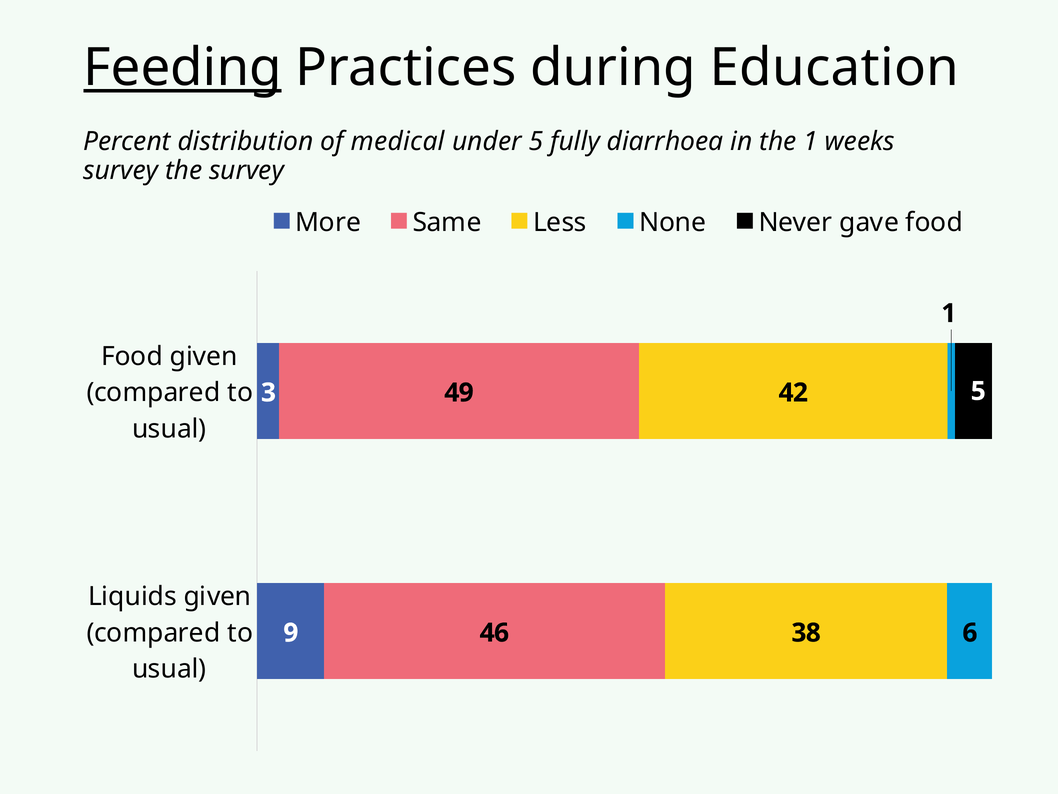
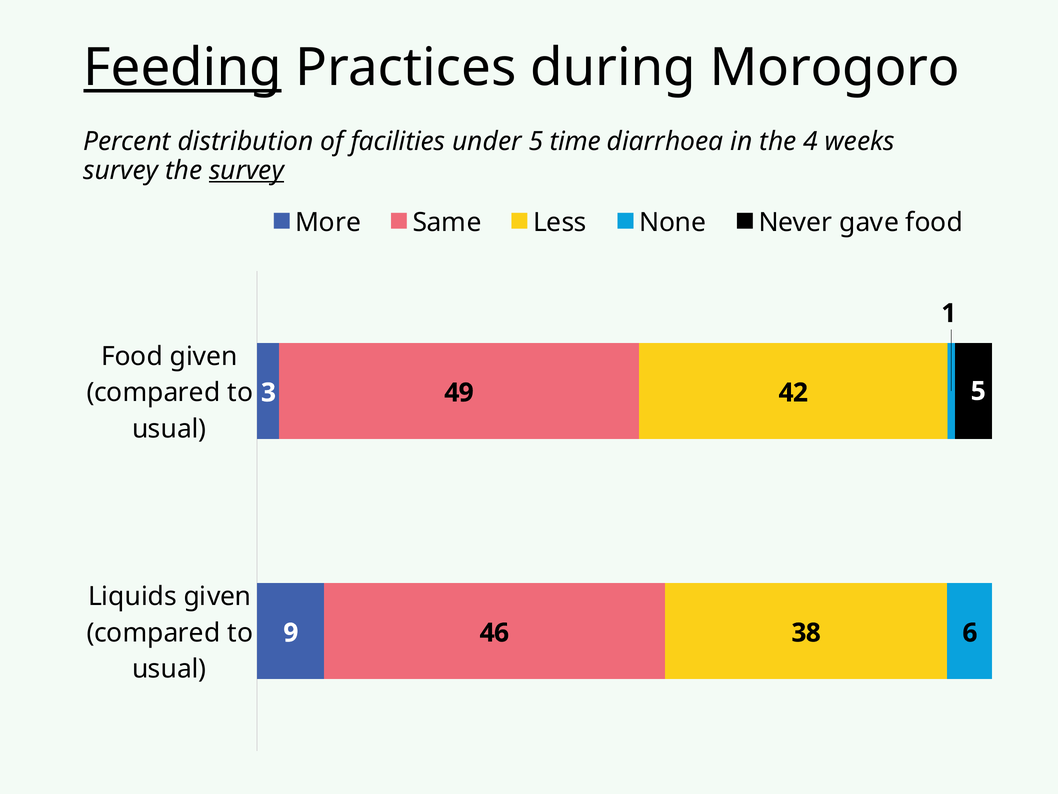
Education: Education -> Morogoro
medical: medical -> facilities
fully: fully -> time
the 1: 1 -> 4
survey at (247, 170) underline: none -> present
